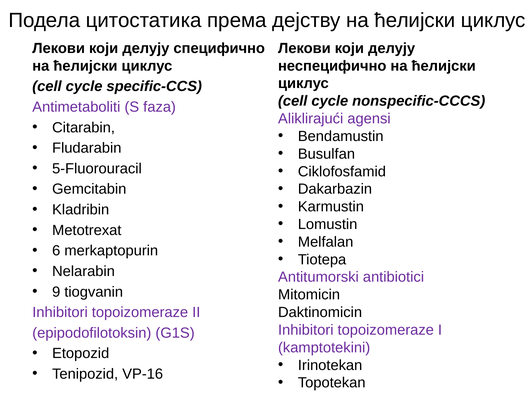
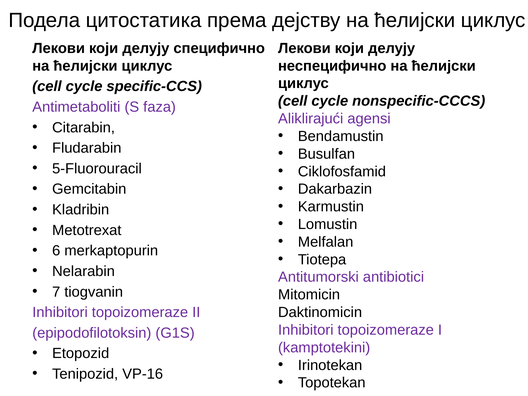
9: 9 -> 7
